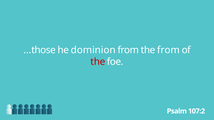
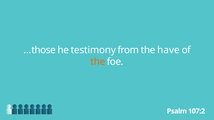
dominion: dominion -> testimony
the from: from -> have
the at (98, 62) colour: red -> orange
